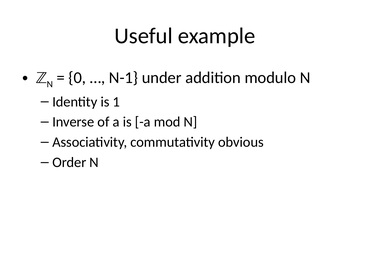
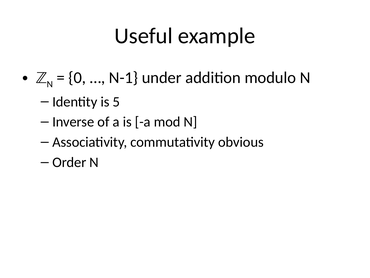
1: 1 -> 5
